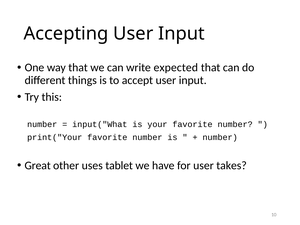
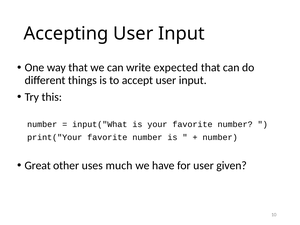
tablet: tablet -> much
takes: takes -> given
